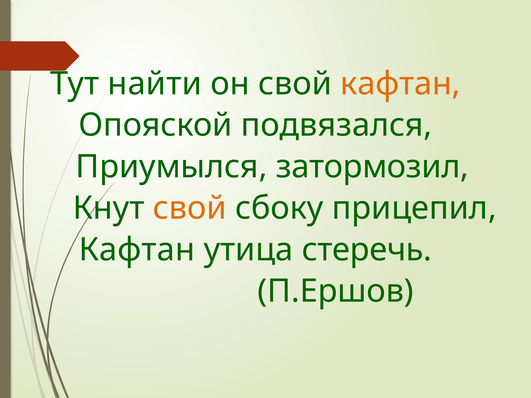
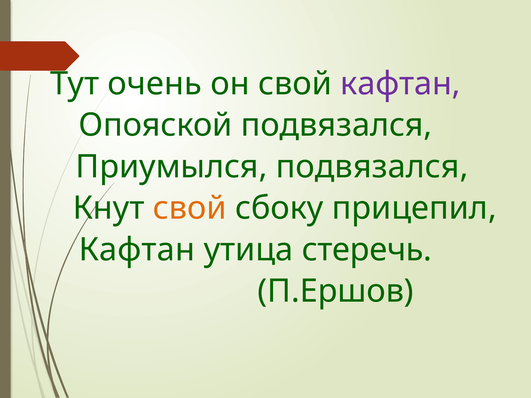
найти: найти -> очень
кафтан at (400, 84) colour: orange -> purple
Приумылся затормозил: затормозил -> подвязался
